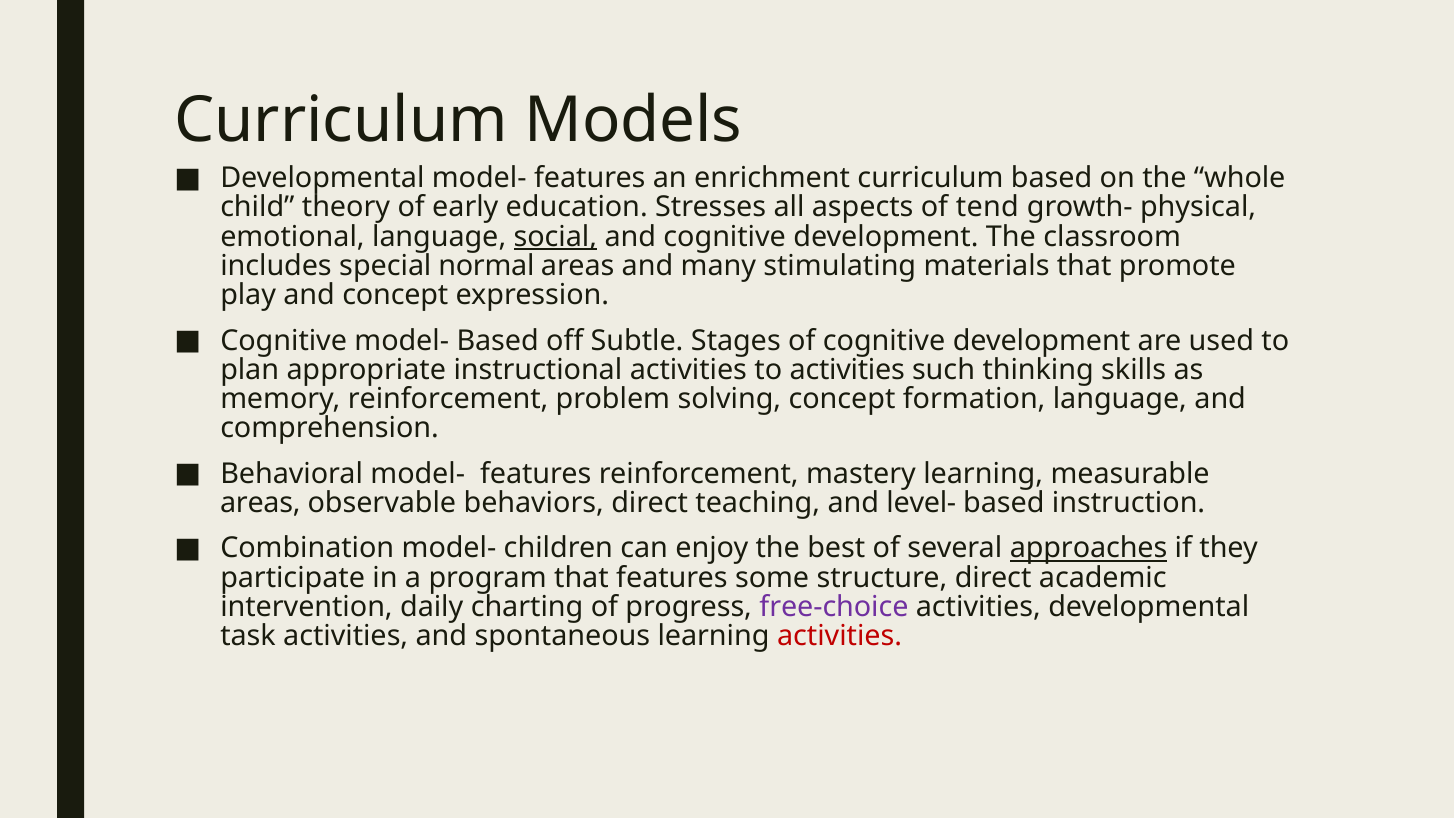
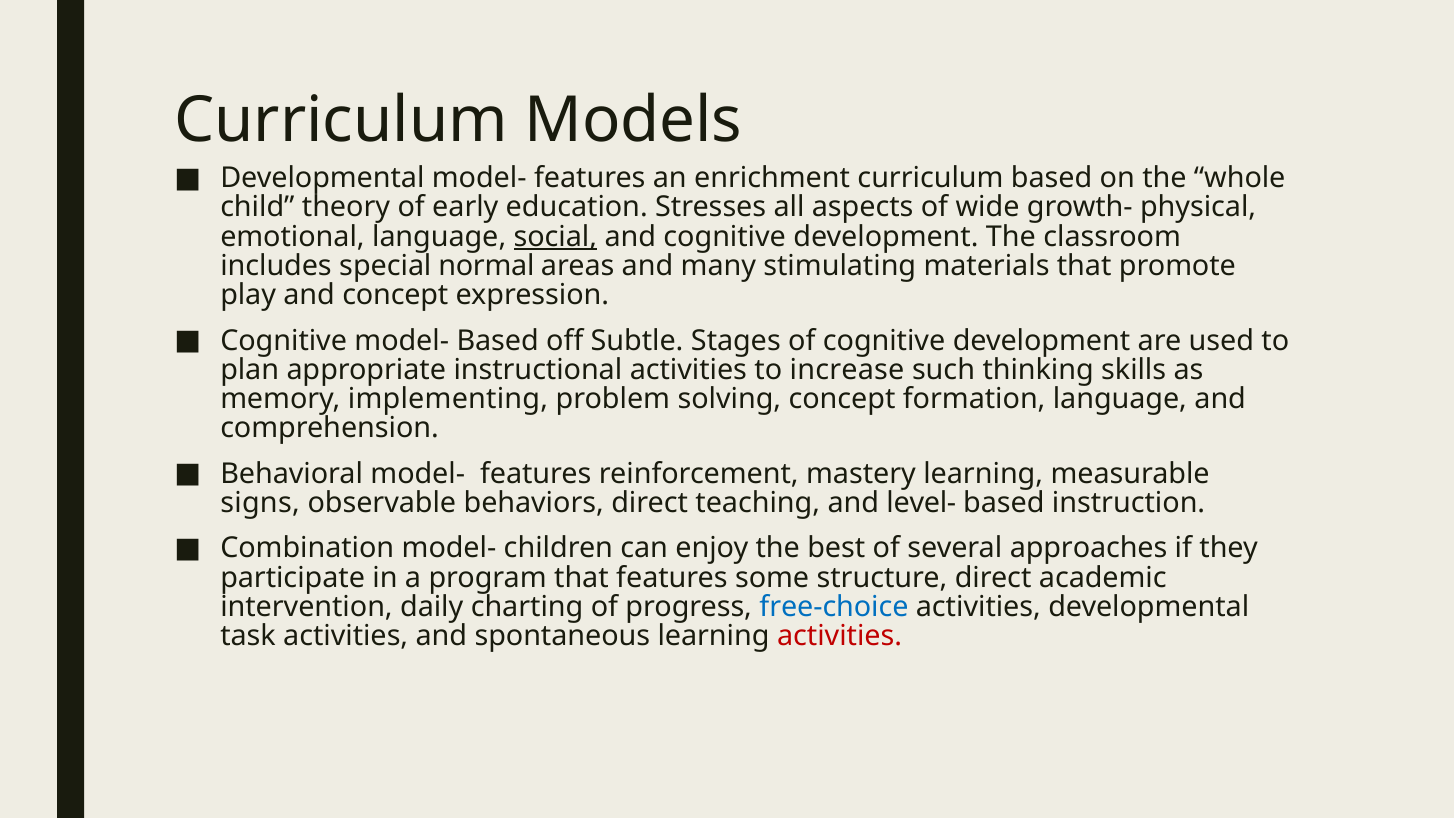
tend: tend -> wide
to activities: activities -> increase
memory reinforcement: reinforcement -> implementing
areas at (260, 503): areas -> signs
approaches underline: present -> none
free-choice colour: purple -> blue
